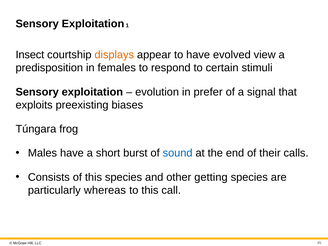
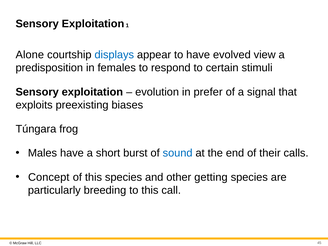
Insect: Insect -> Alone
displays colour: orange -> blue
Consists: Consists -> Concept
whereas: whereas -> breeding
